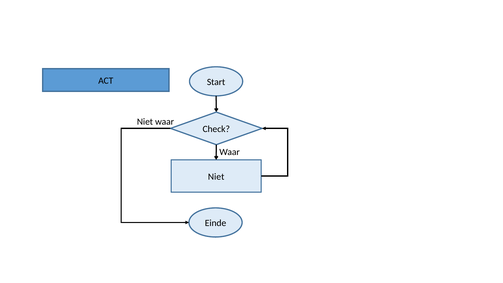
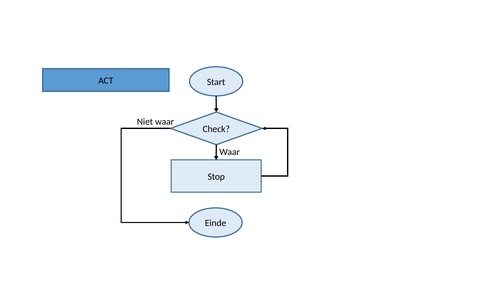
Niet at (216, 177): Niet -> Stop
